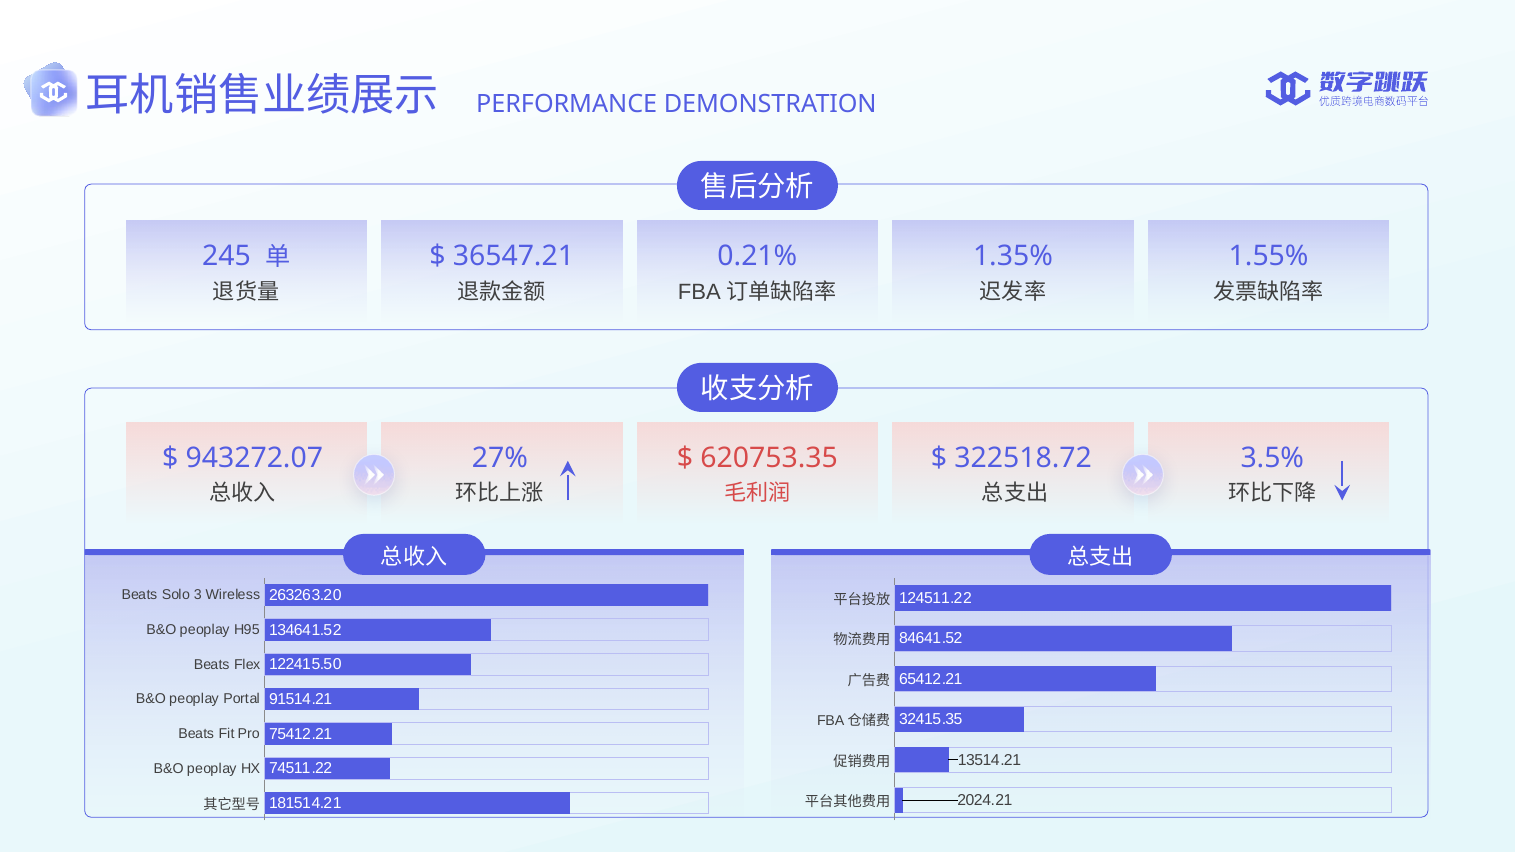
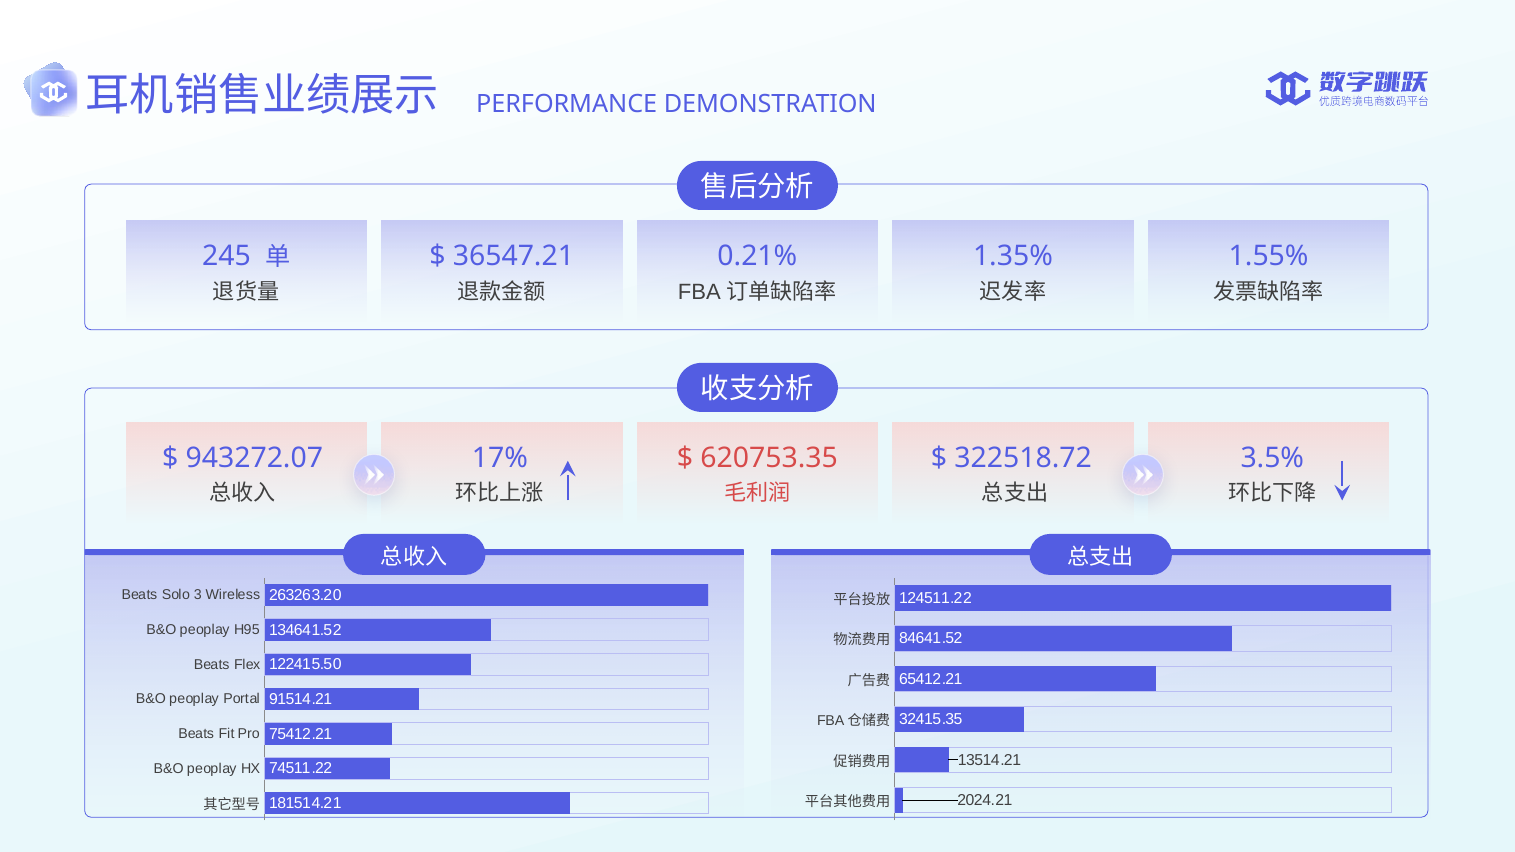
27%: 27% -> 17%
